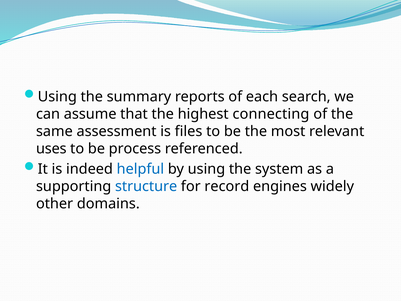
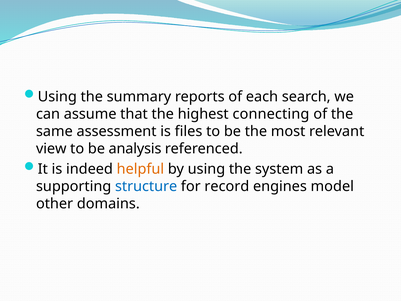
uses: uses -> view
process: process -> analysis
helpful colour: blue -> orange
widely: widely -> model
